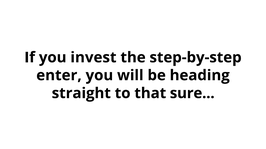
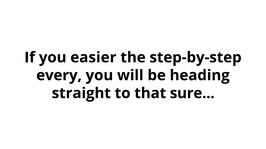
invest: invest -> easier
enter: enter -> every
